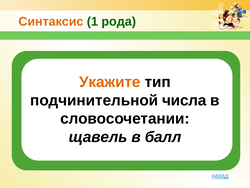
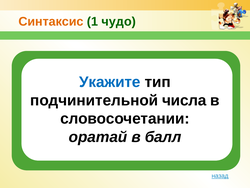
рода: рода -> чудо
Укажите colour: orange -> blue
щавель: щавель -> оратай
